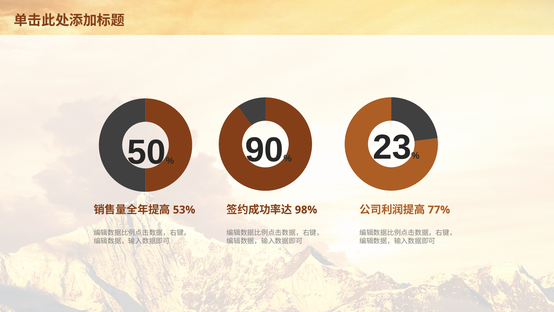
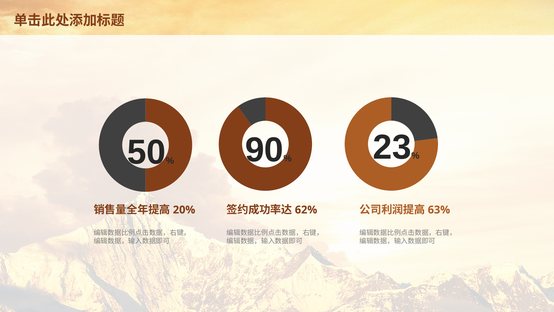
53%: 53% -> 20%
98%: 98% -> 62%
77%: 77% -> 63%
